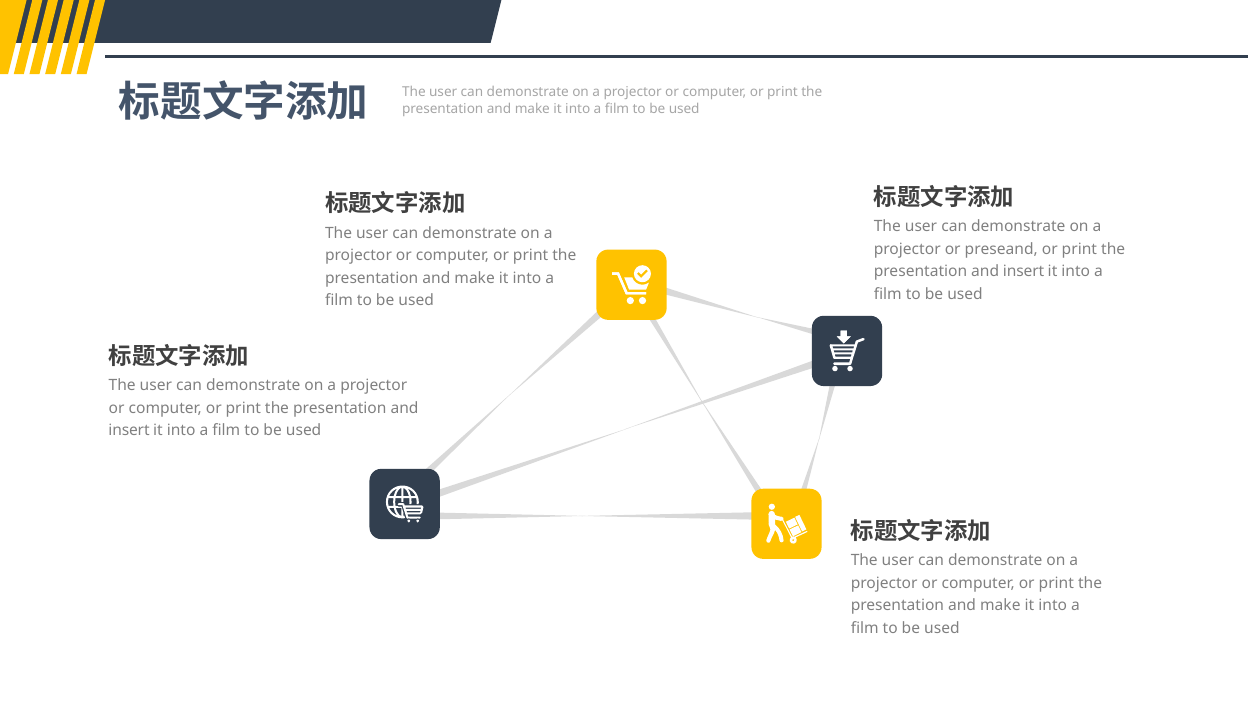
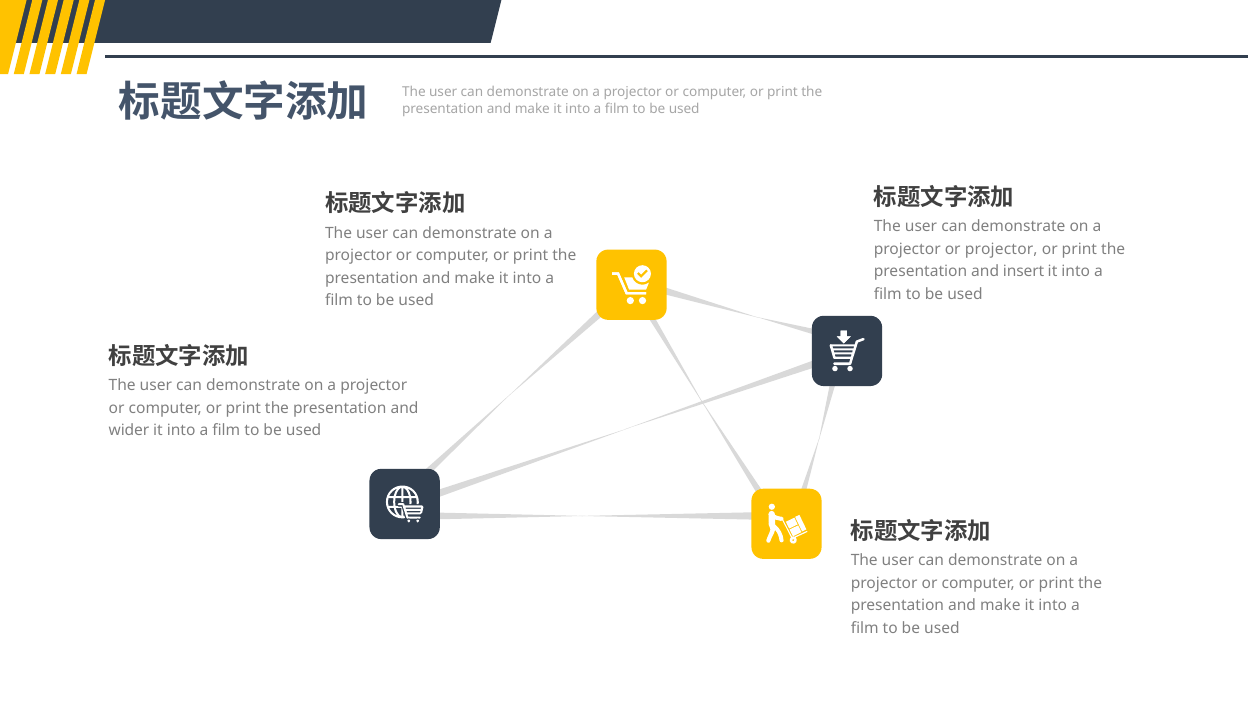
or preseand: preseand -> projector
insert at (129, 430): insert -> wider
